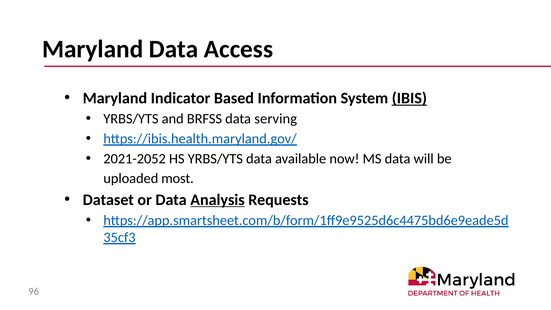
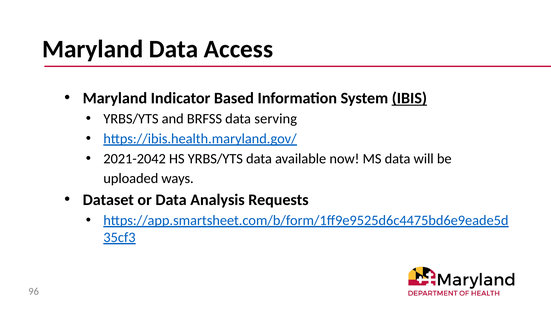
2021-2052: 2021-2052 -> 2021-2042
most: most -> ways
Analysis underline: present -> none
